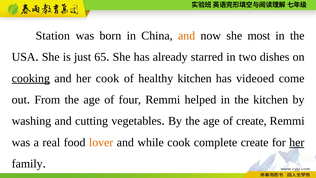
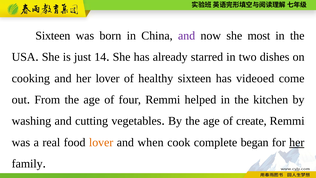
Station at (53, 36): Station -> Sixteen
and at (187, 36) colour: orange -> purple
65: 65 -> 14
cooking underline: present -> none
her cook: cook -> lover
healthy kitchen: kitchen -> sixteen
while: while -> when
complete create: create -> began
